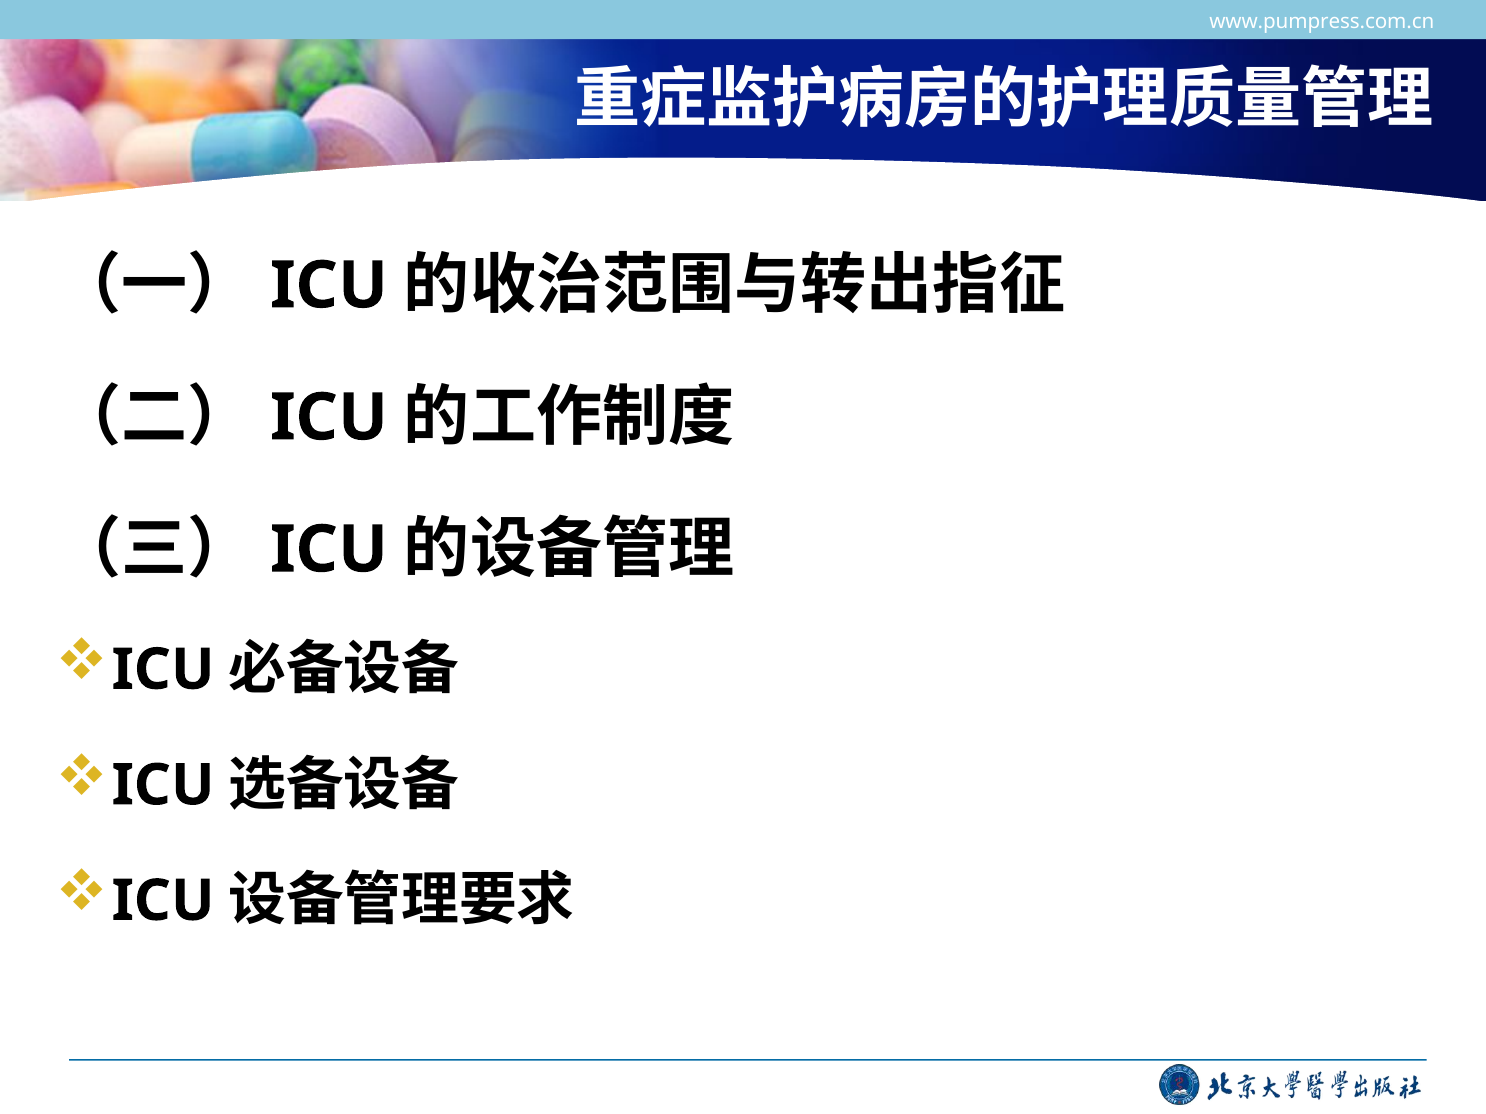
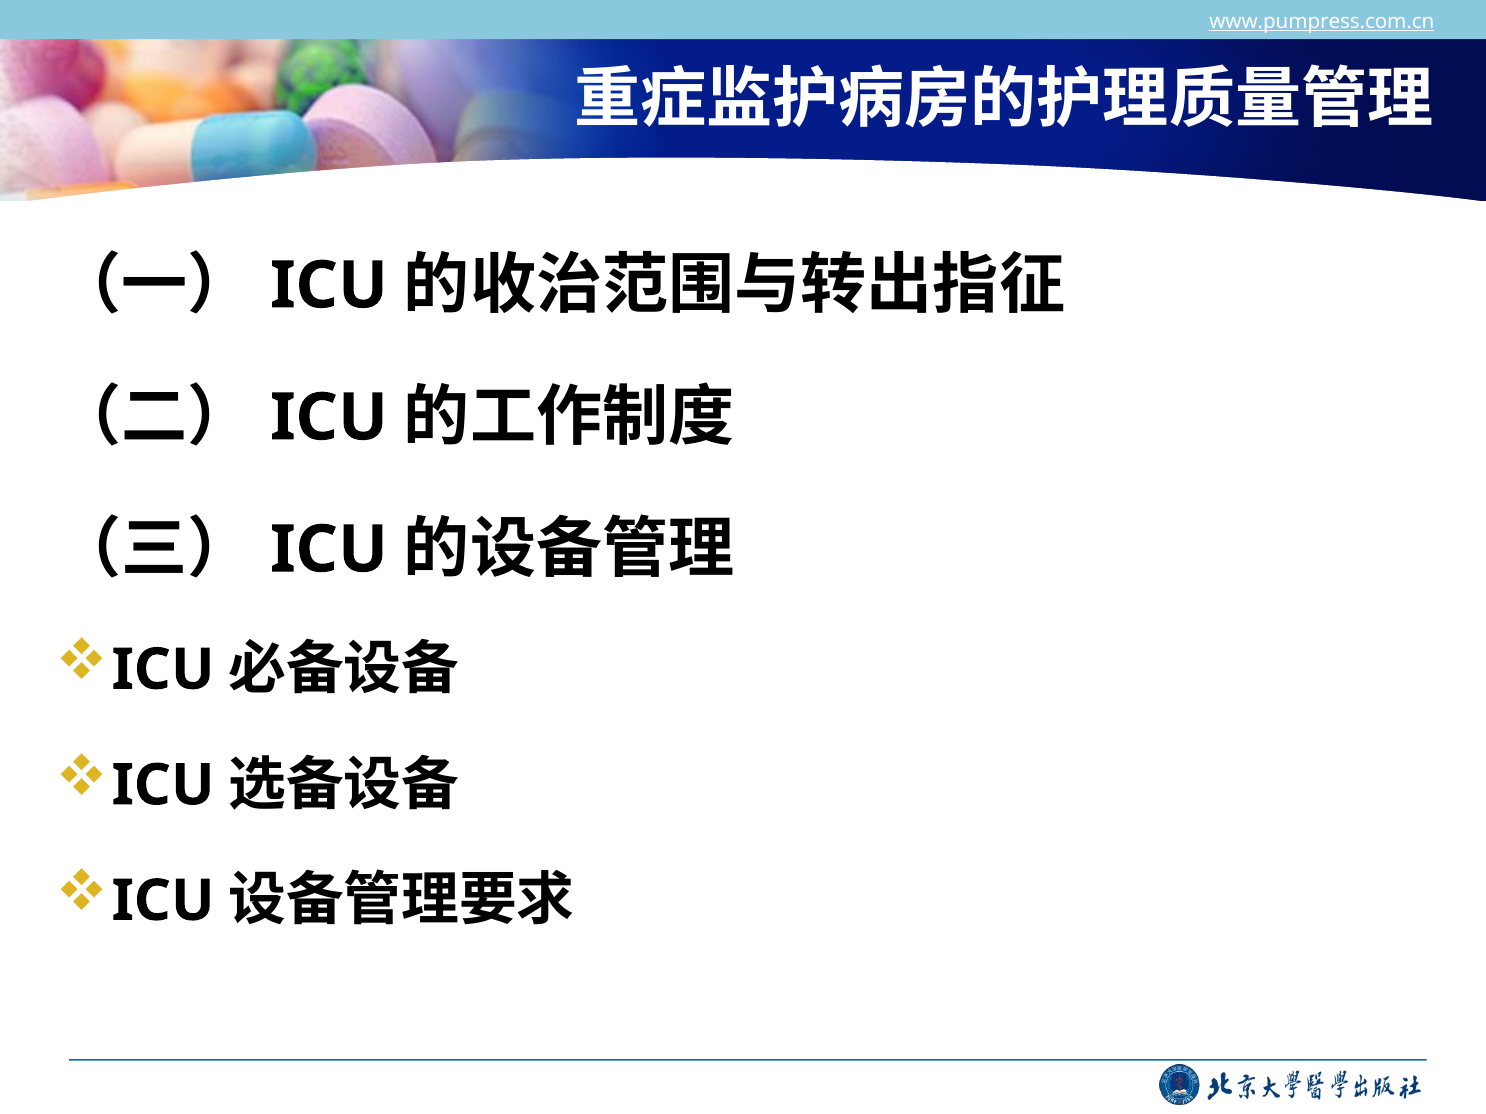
www.pumpress.com.cn underline: none -> present
